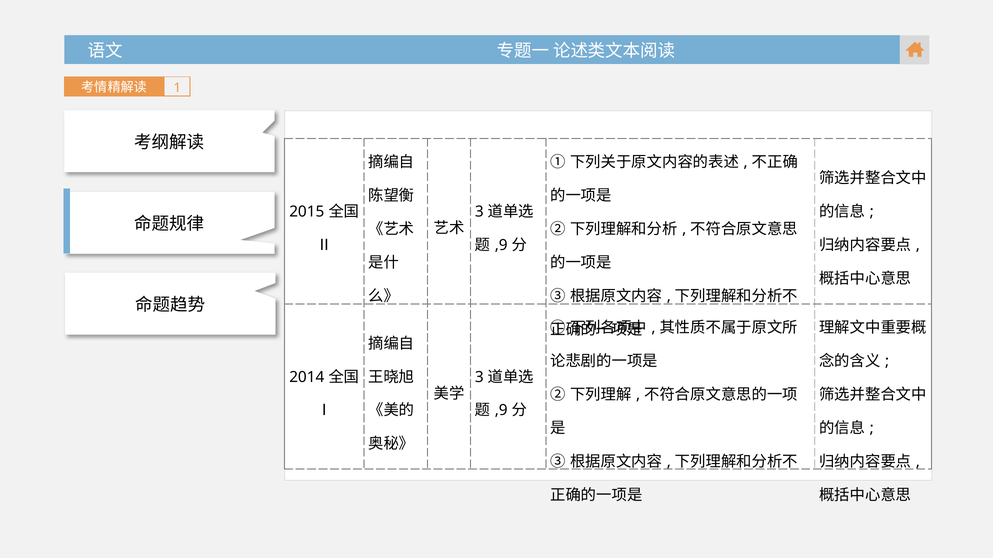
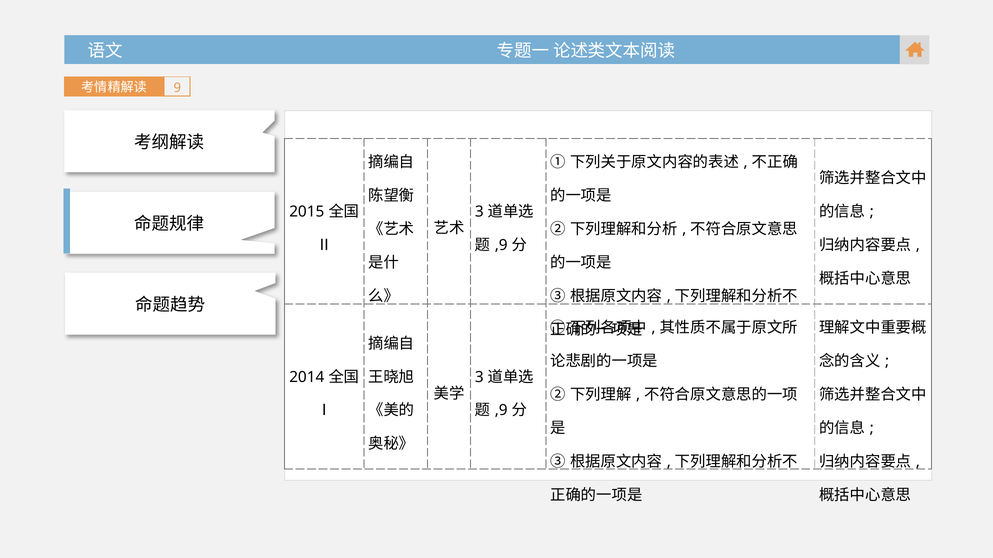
1: 1 -> 9
